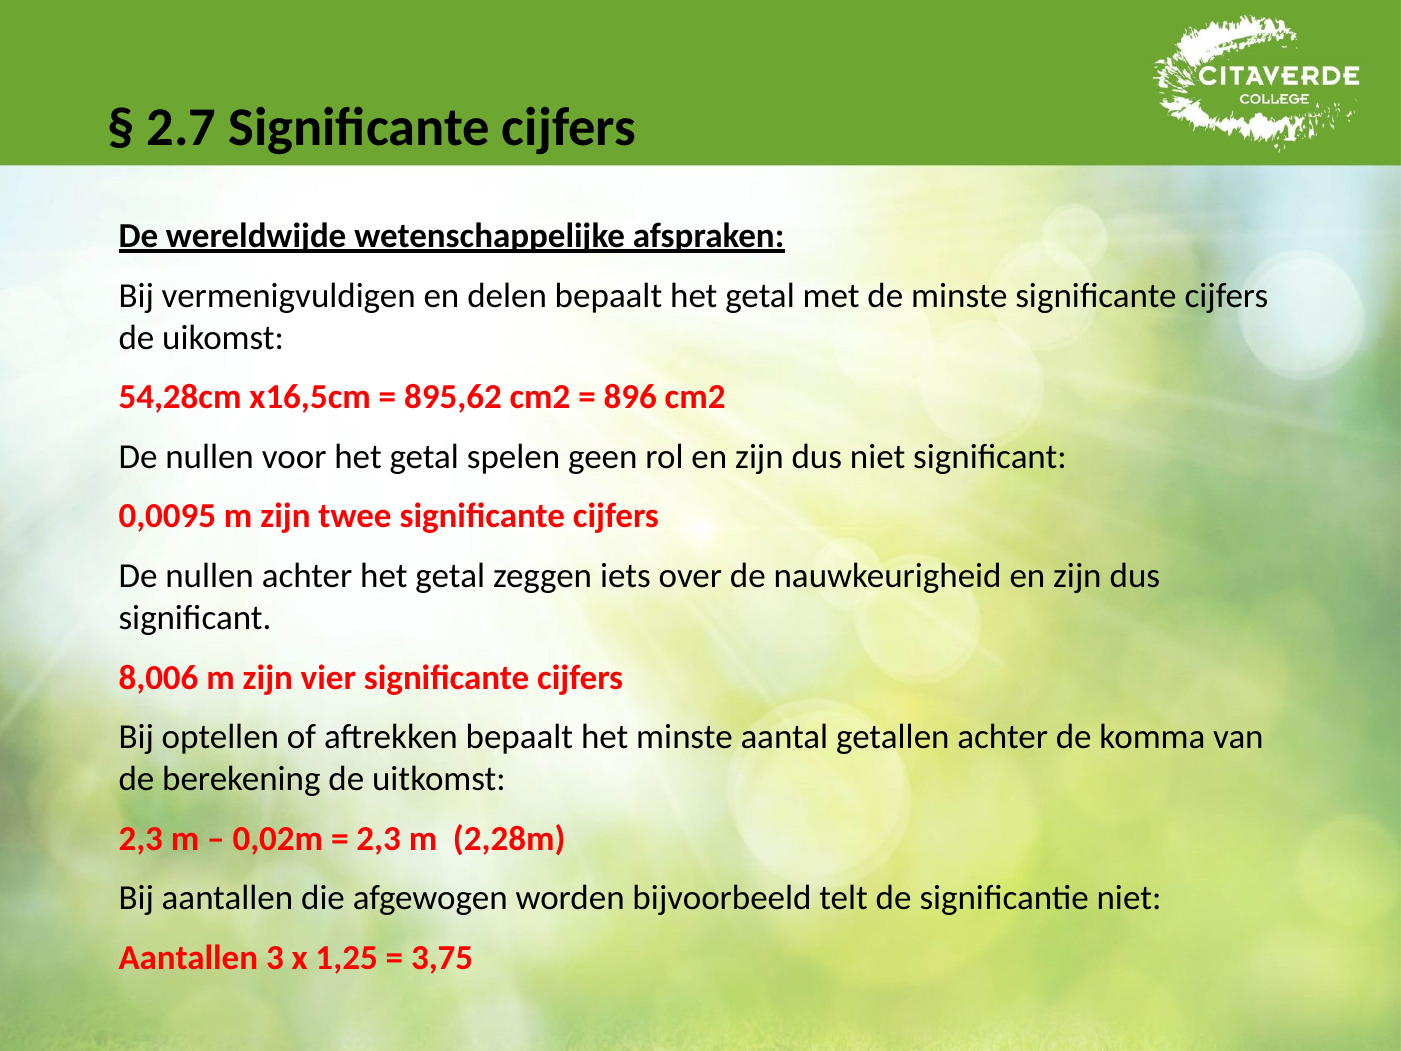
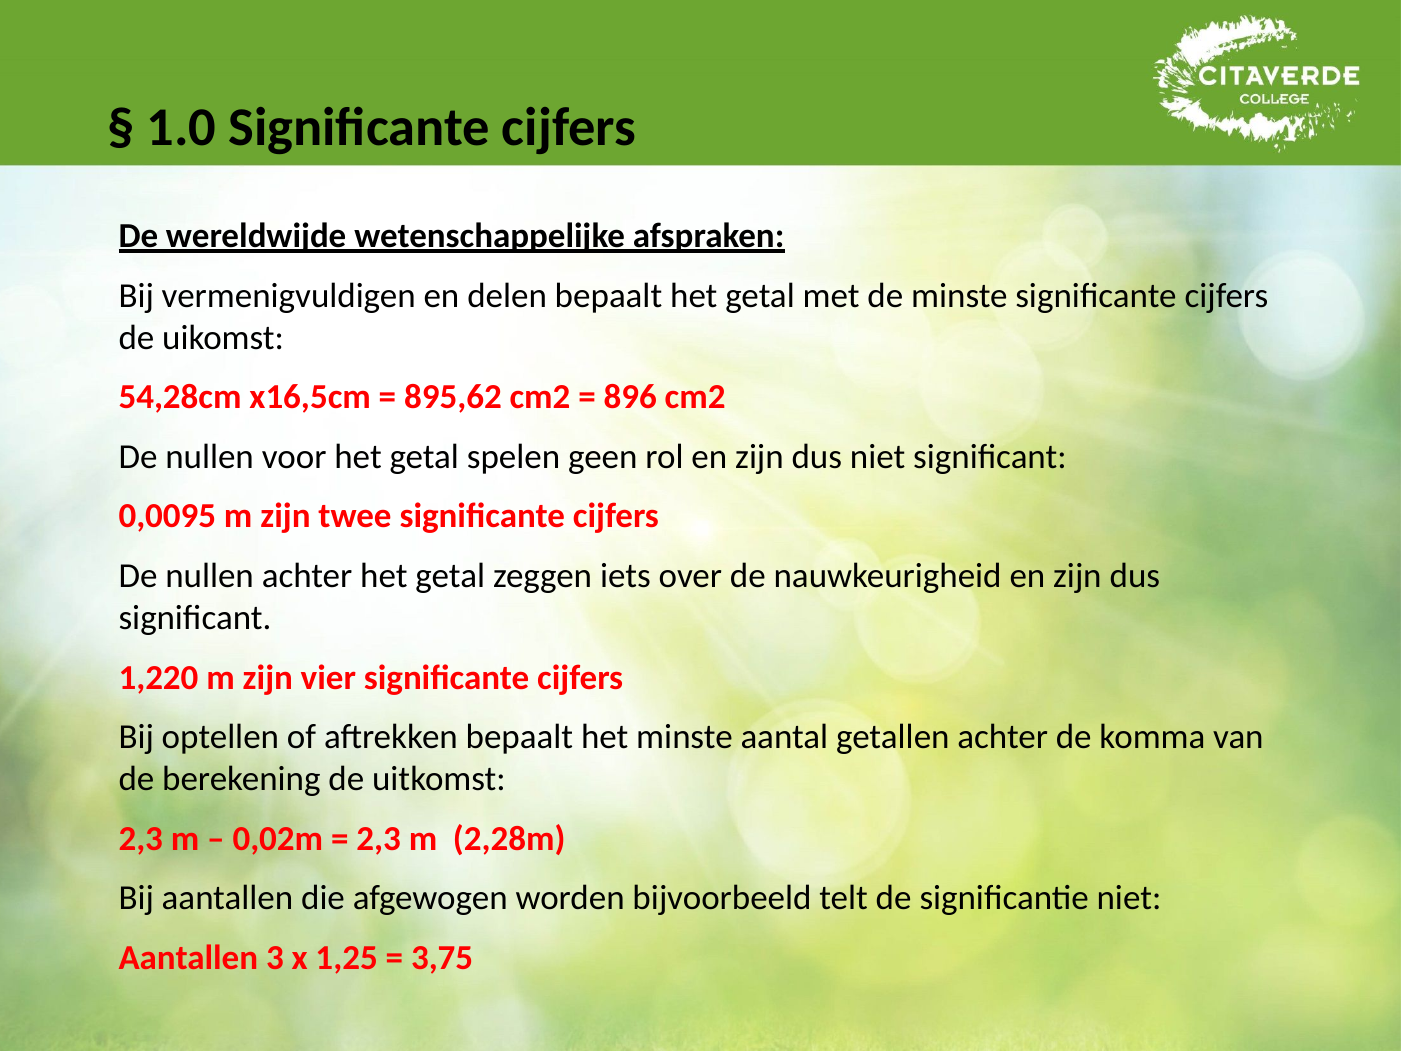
2.7: 2.7 -> 1.0
8,006: 8,006 -> 1,220
